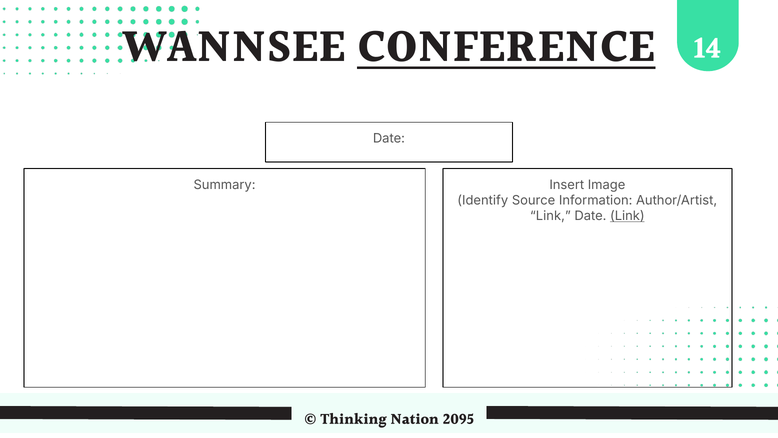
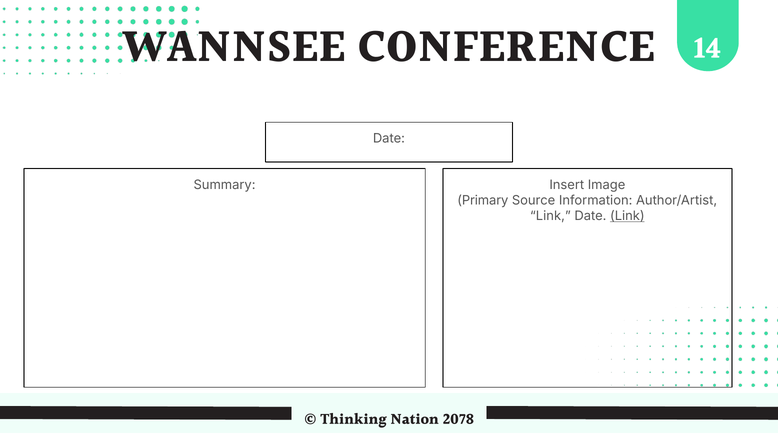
CONFERENCE underline: present -> none
Identify: Identify -> Primary
2095: 2095 -> 2078
